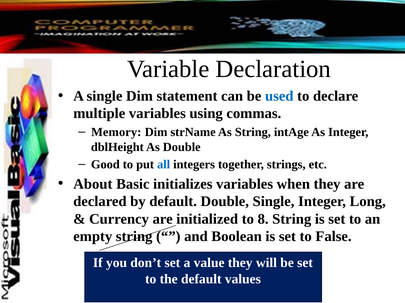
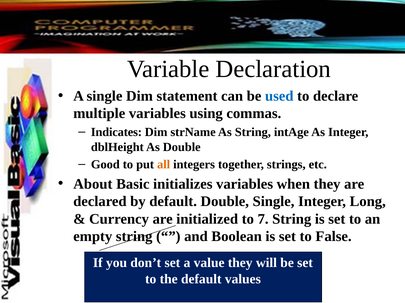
Memory: Memory -> Indicates
all colour: blue -> orange
8: 8 -> 7
